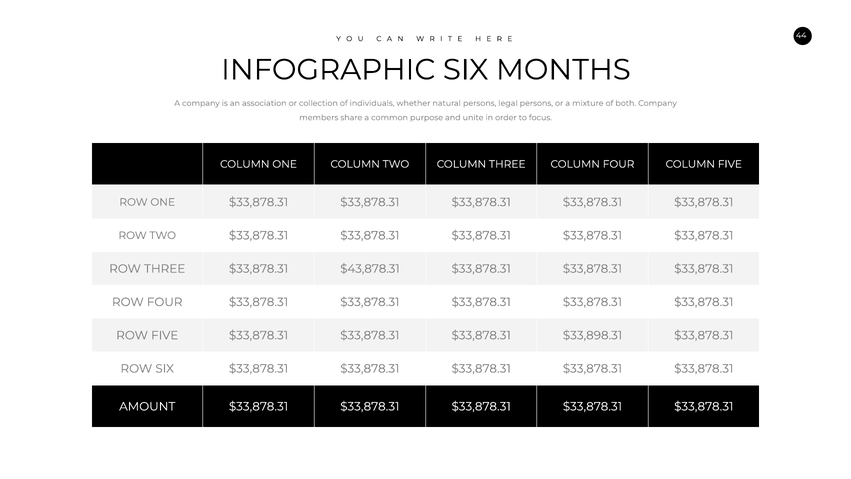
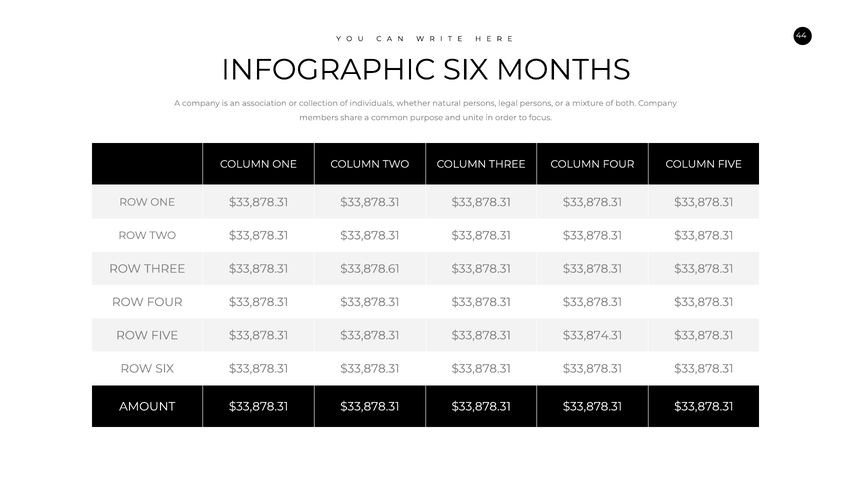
$43,878.31: $43,878.31 -> $33,878.61
$33,898.31: $33,898.31 -> $33,874.31
